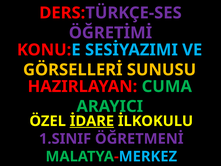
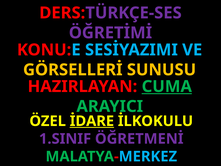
CUMA underline: none -> present
